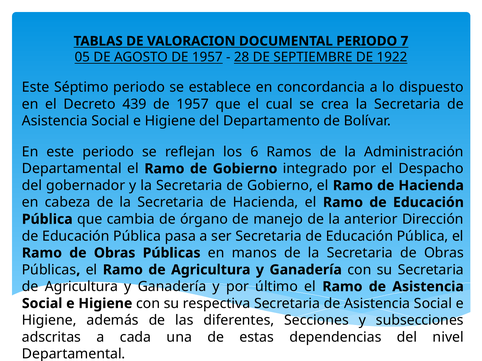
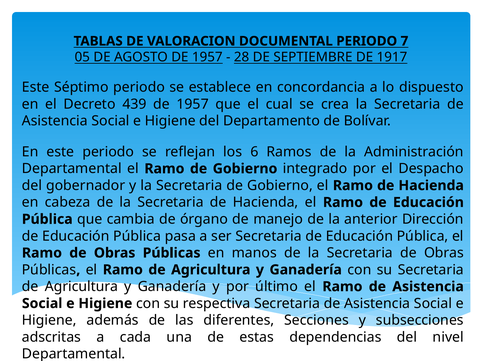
1922: 1922 -> 1917
